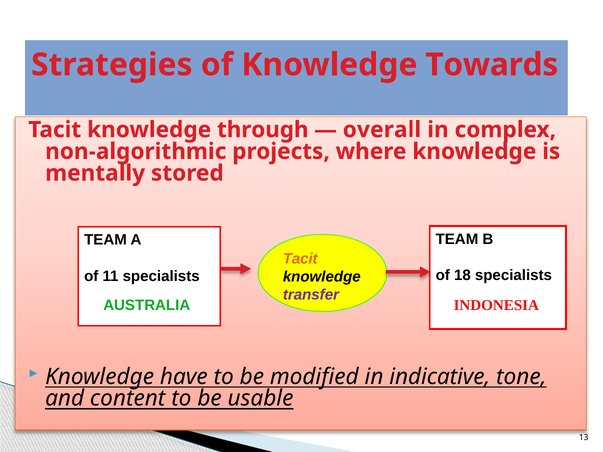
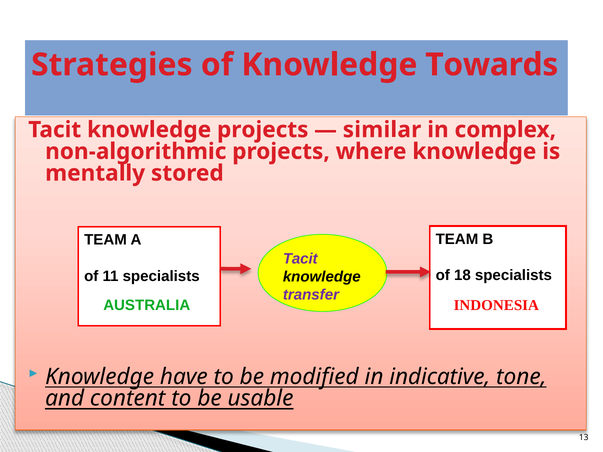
knowledge through: through -> projects
overall: overall -> similar
Tacit at (300, 259) colour: orange -> purple
